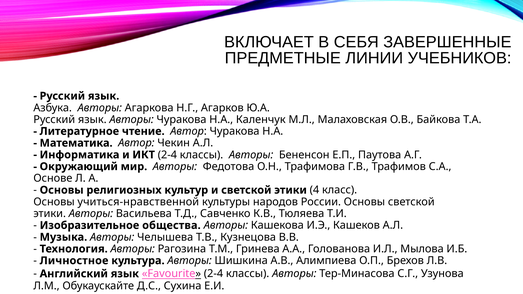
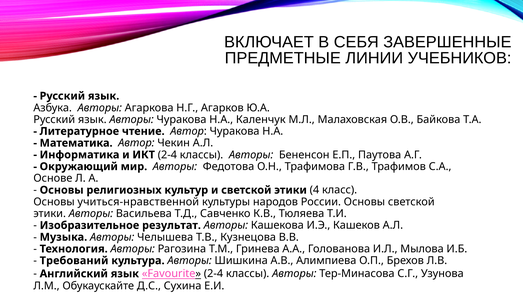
общества: общества -> результат
Личностное: Личностное -> Требований
